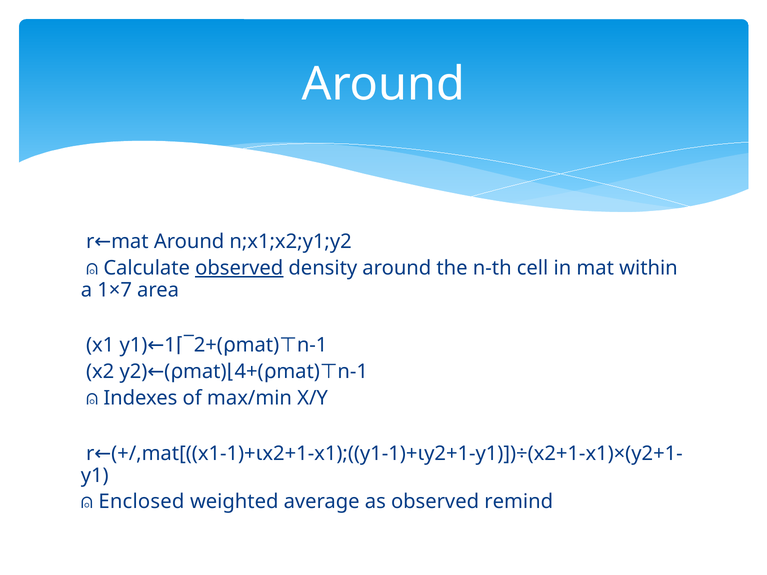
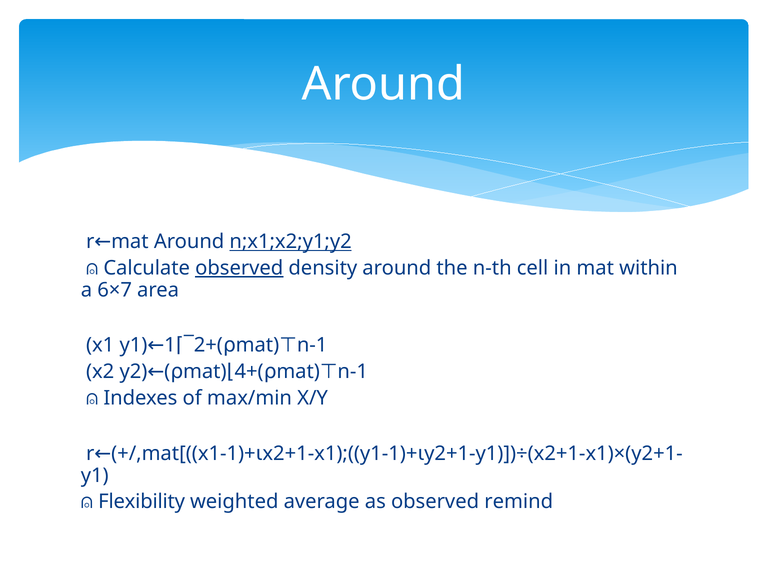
n;x1;x2;y1;y2 underline: none -> present
1×7: 1×7 -> 6×7
Enclosed: Enclosed -> Flexibility
